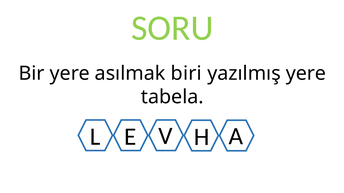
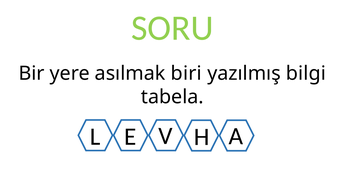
yazılmış yere: yere -> bilgi
